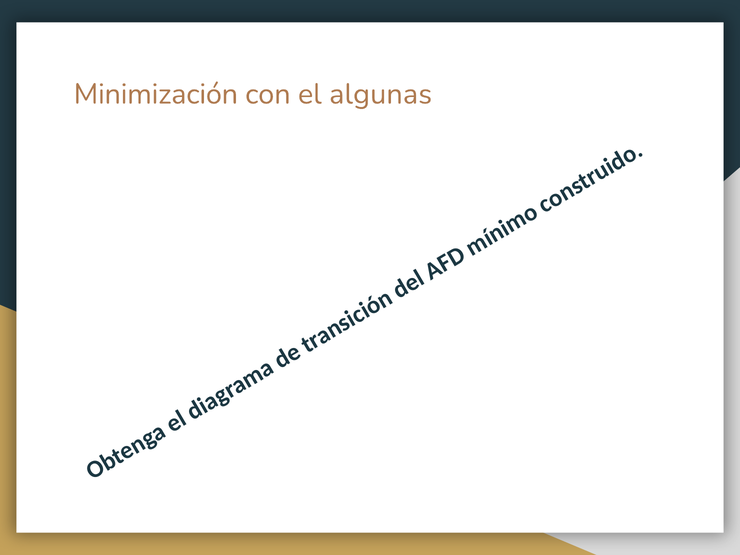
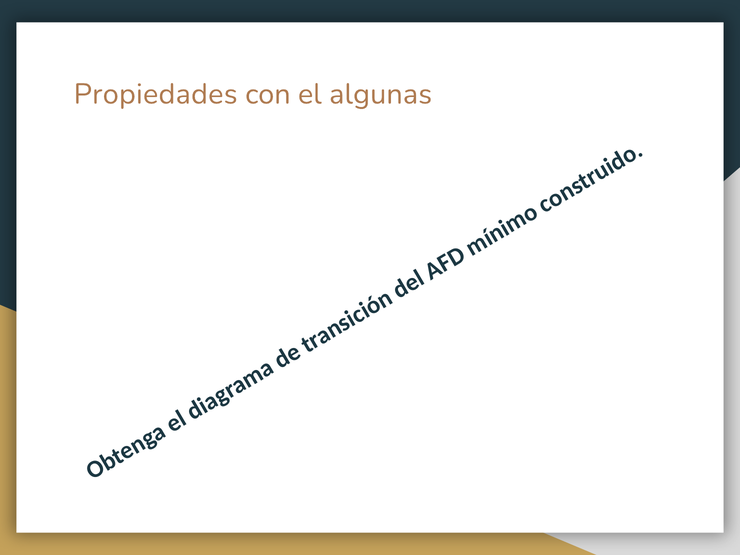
Minimización: Minimización -> Propiedades
